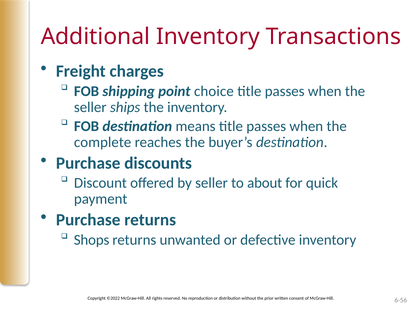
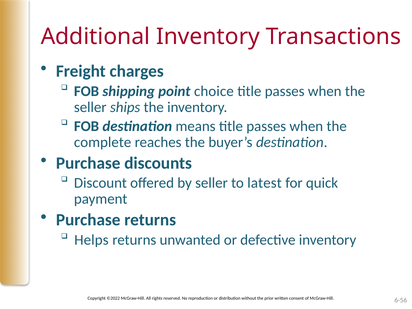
about: about -> latest
Shops: Shops -> Helps
